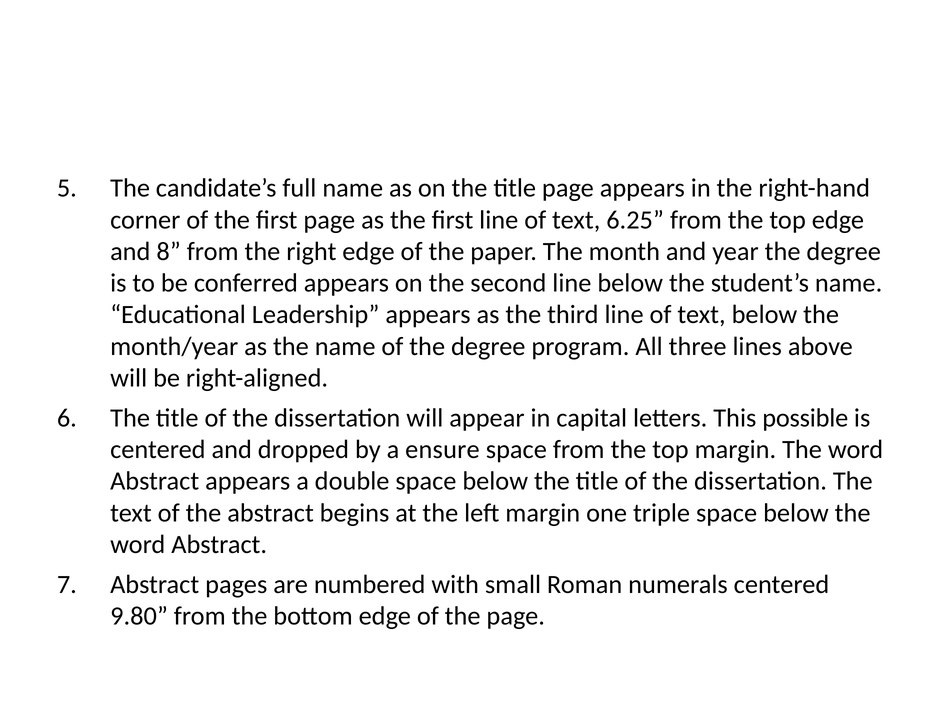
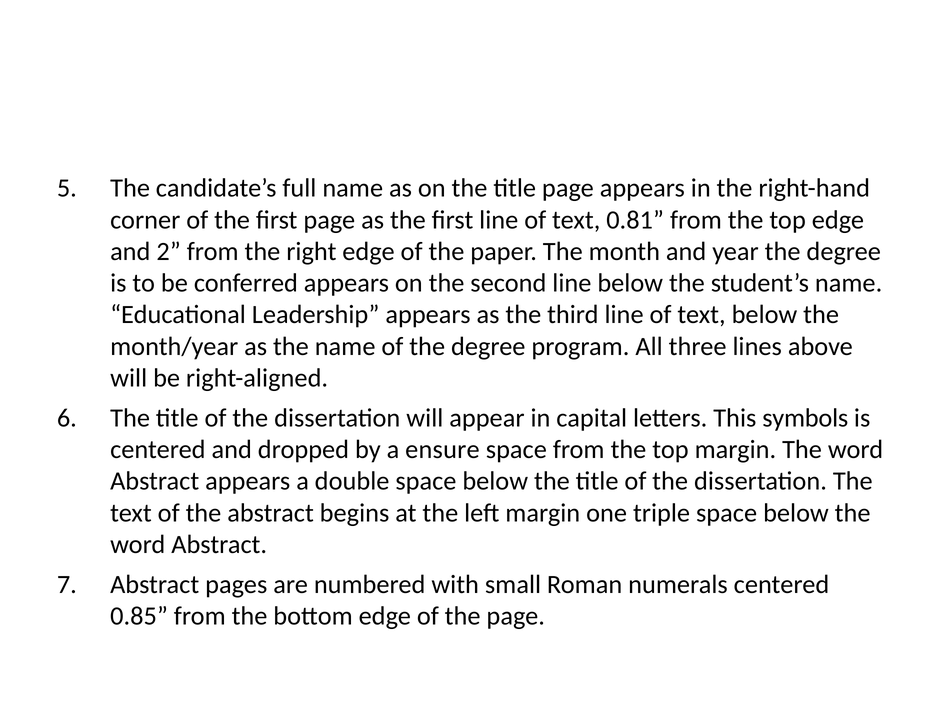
6.25: 6.25 -> 0.81
8: 8 -> 2
possible: possible -> symbols
9.80: 9.80 -> 0.85
